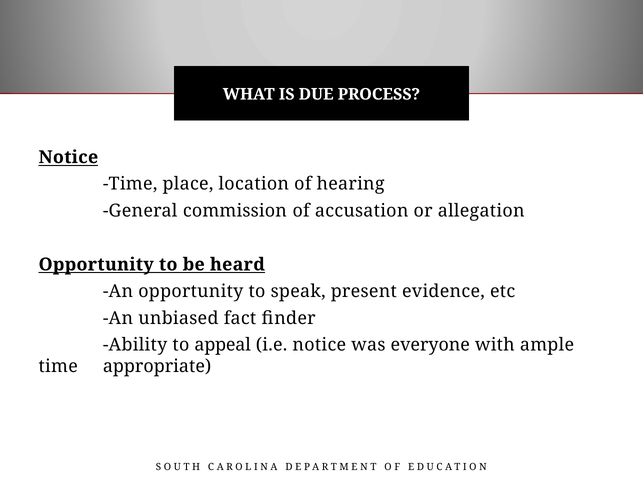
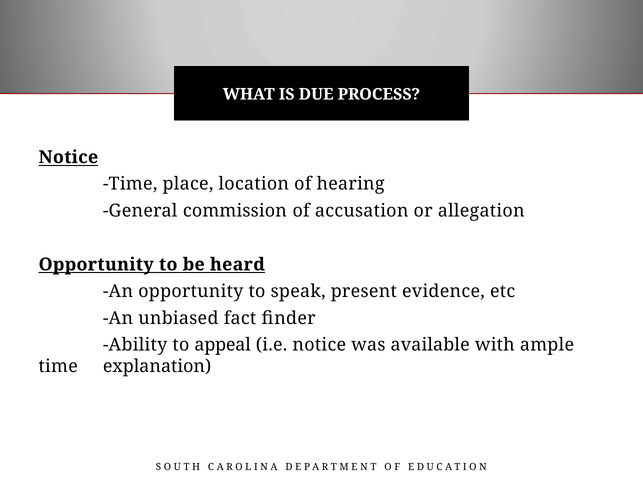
everyone: everyone -> available
appropriate: appropriate -> explanation
